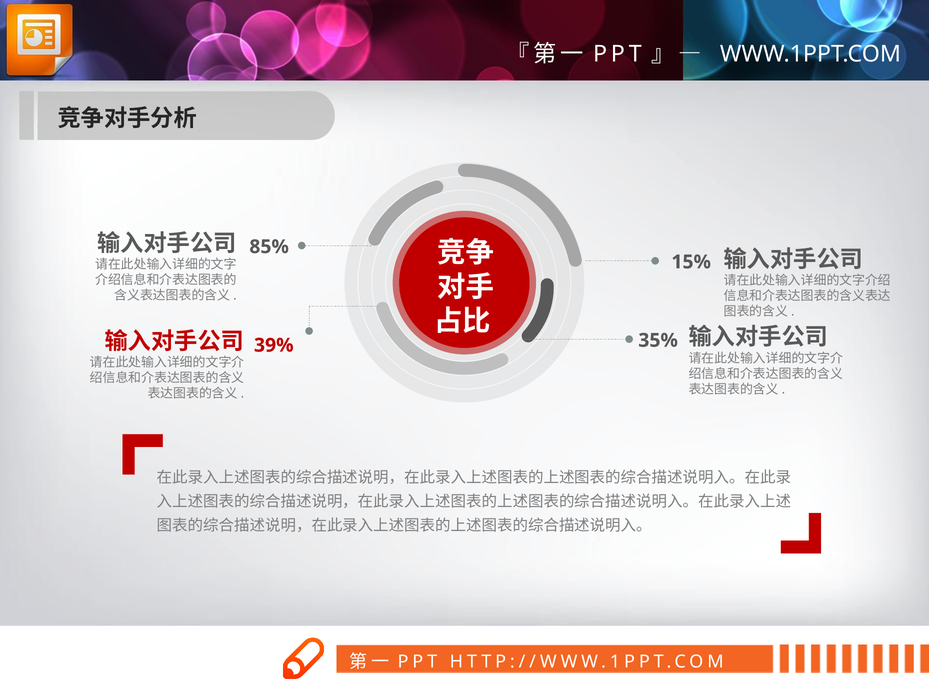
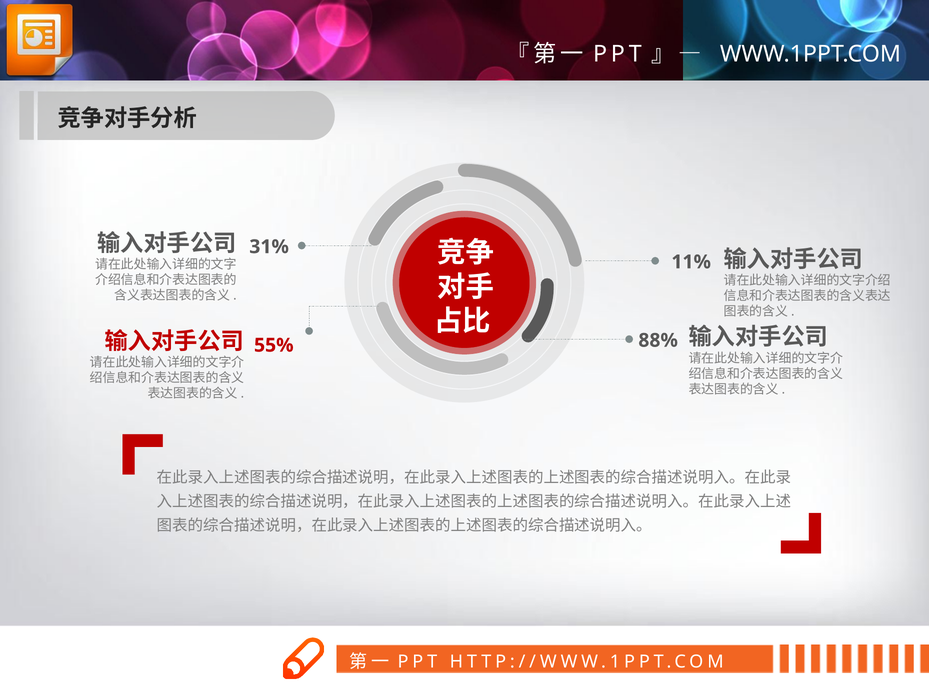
85%: 85% -> 31%
15%: 15% -> 11%
35%: 35% -> 88%
39%: 39% -> 55%
